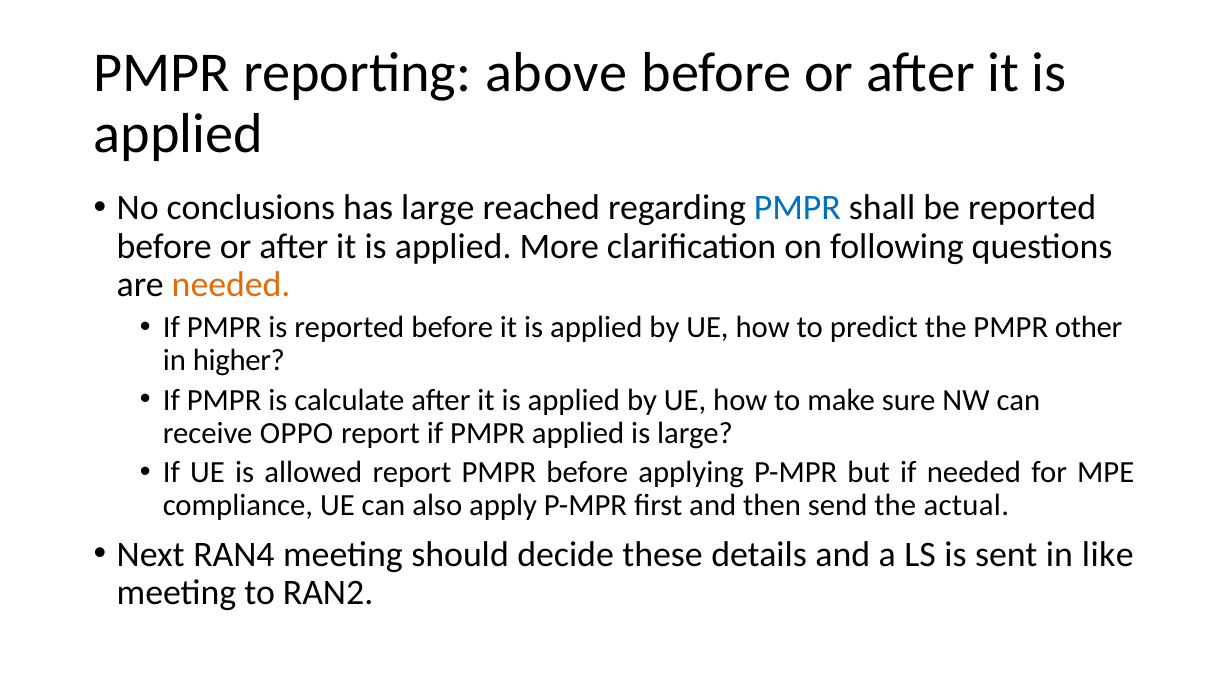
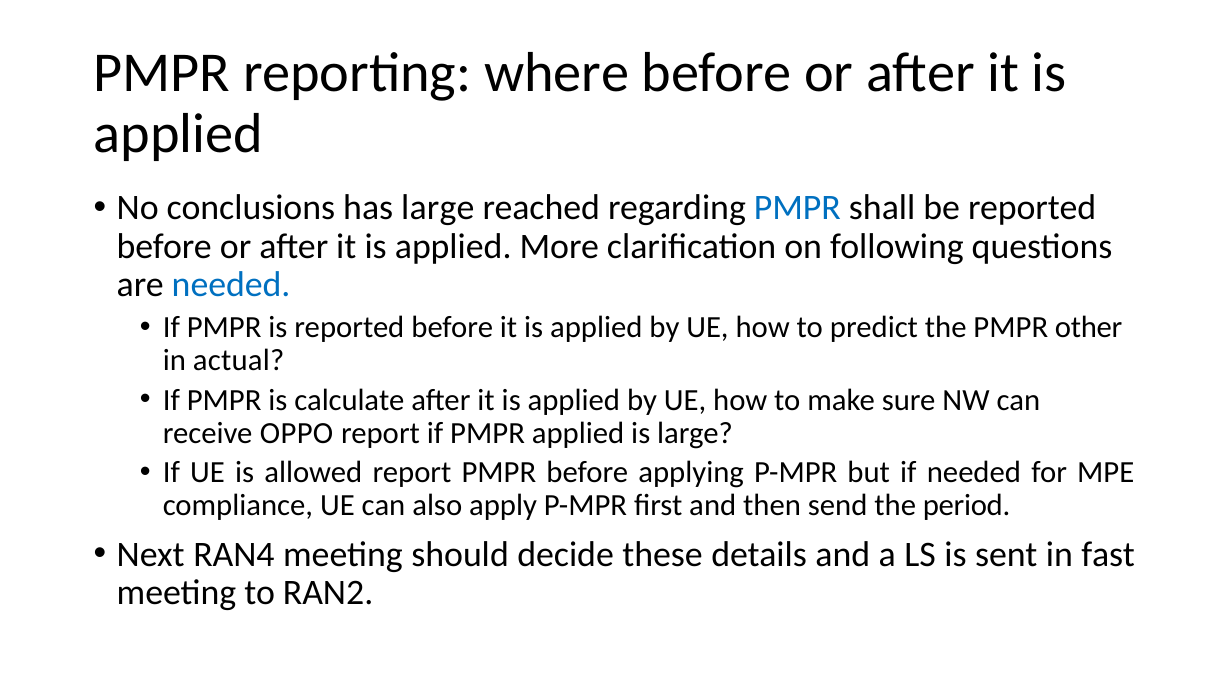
above: above -> where
needed at (231, 285) colour: orange -> blue
higher: higher -> actual
actual: actual -> period
like: like -> fast
